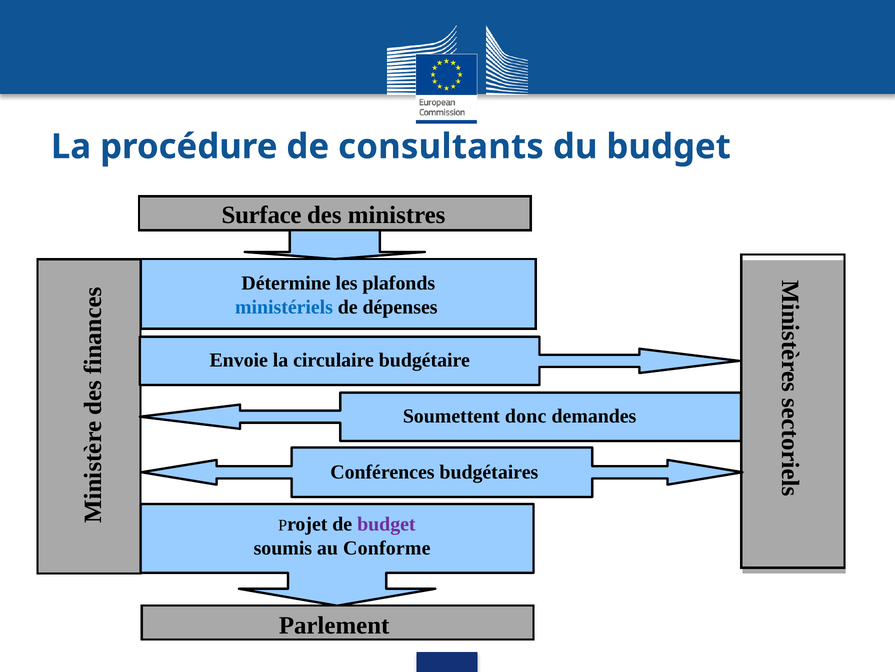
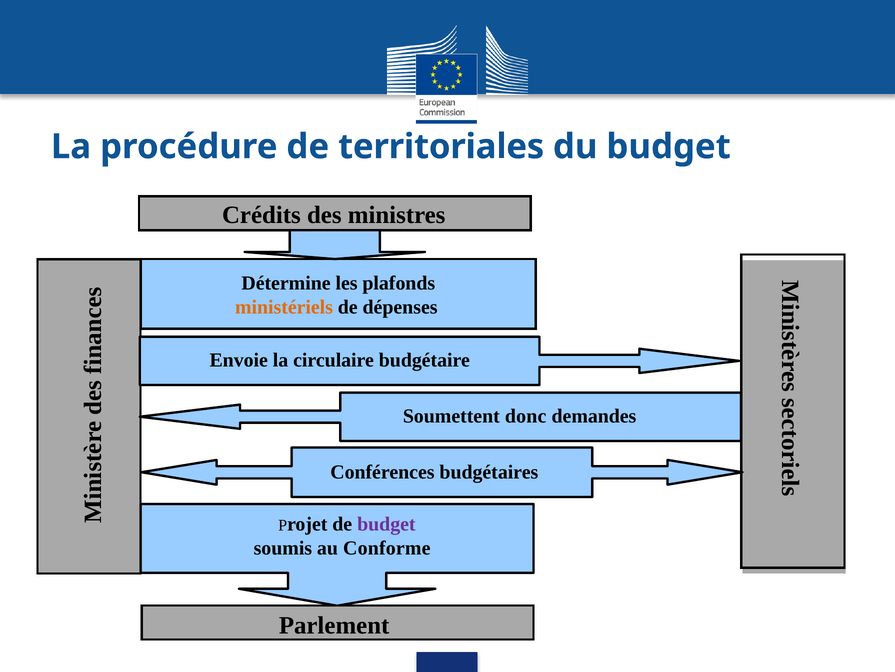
consultants: consultants -> territoriales
Surface: Surface -> Crédits
ministériels colour: blue -> orange
